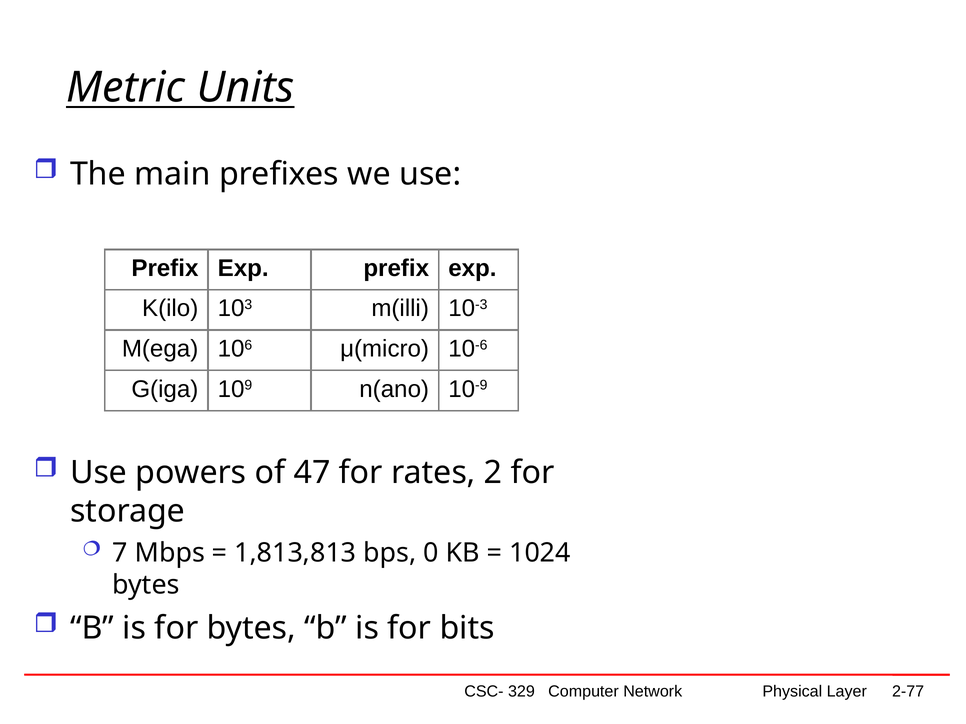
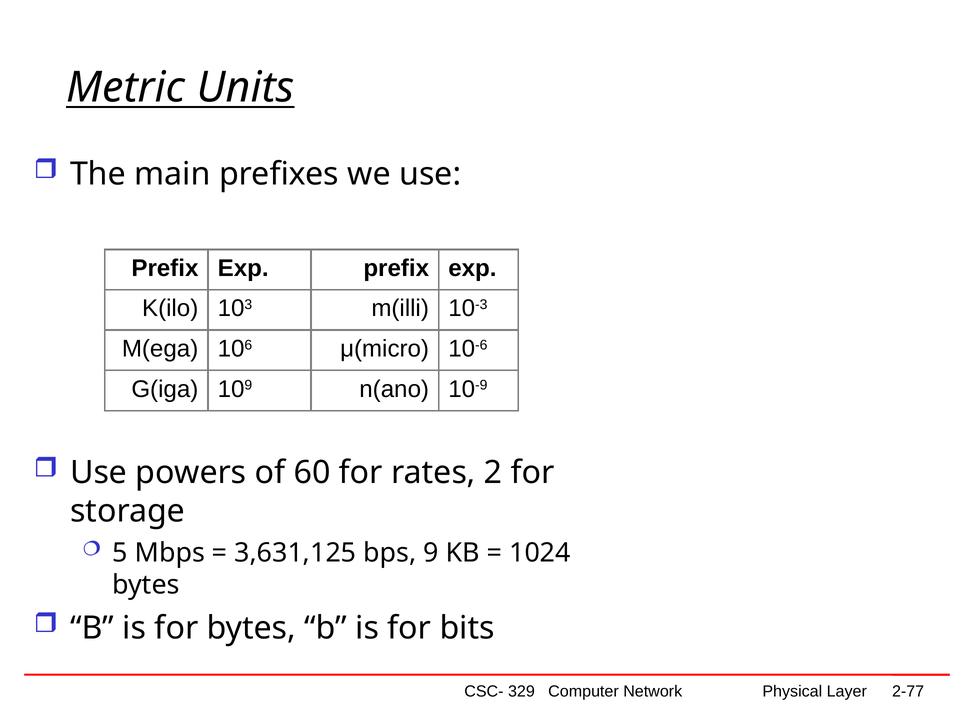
47: 47 -> 60
7: 7 -> 5
1,813,813: 1,813,813 -> 3,631,125
0: 0 -> 9
